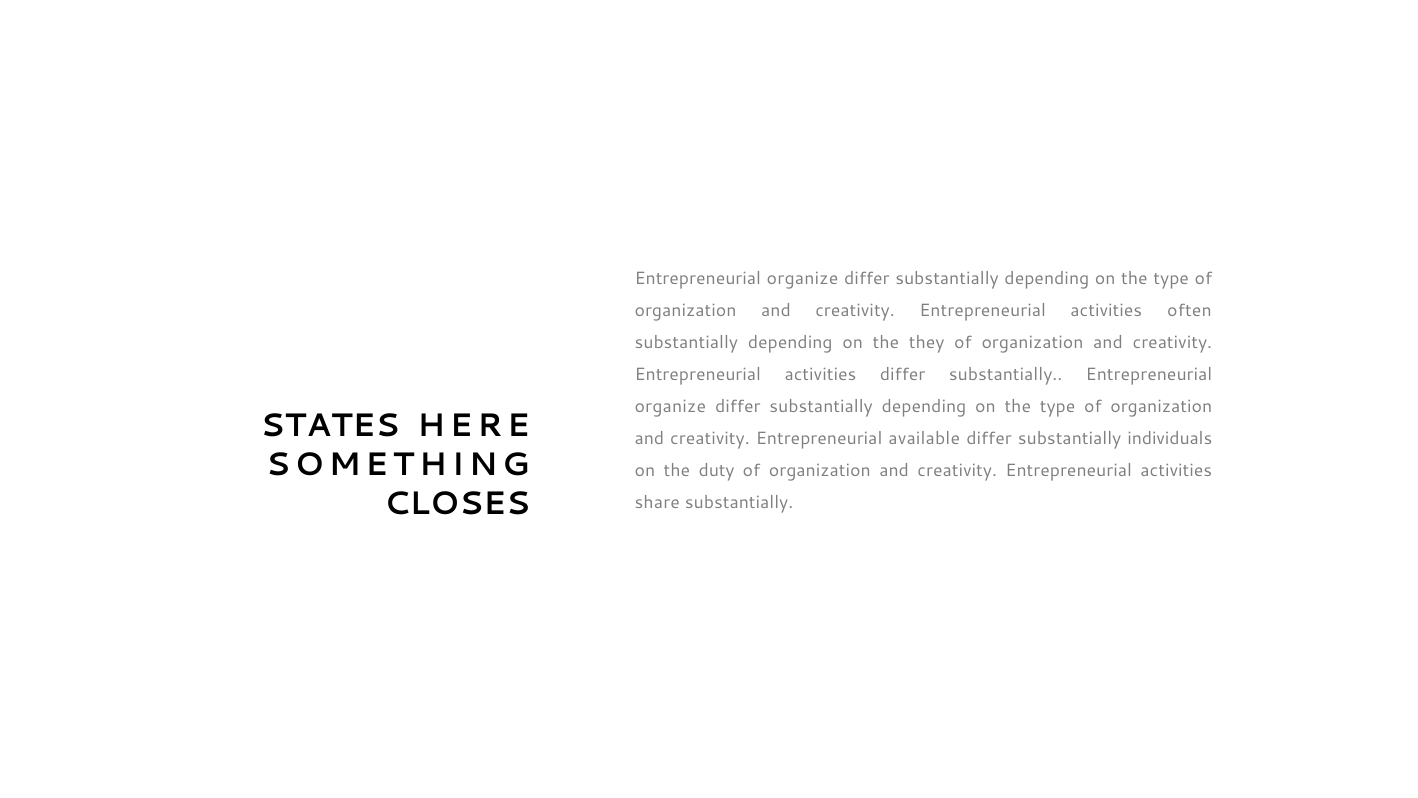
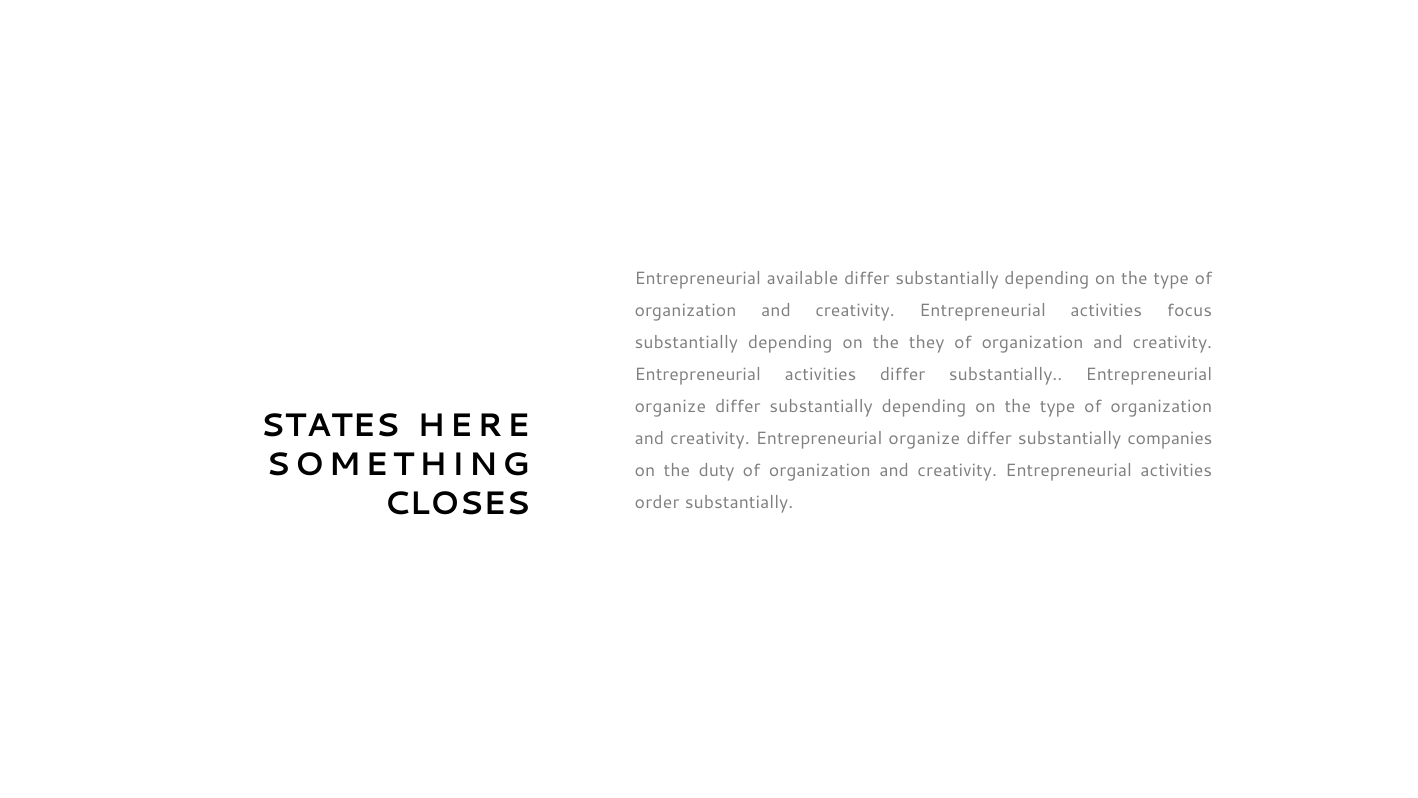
organize at (803, 279): organize -> available
often: often -> focus
creativity Entrepreneurial available: available -> organize
individuals: individuals -> companies
share: share -> order
